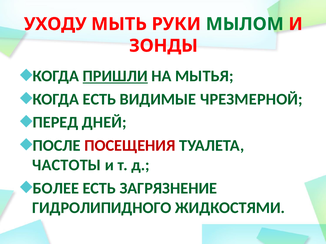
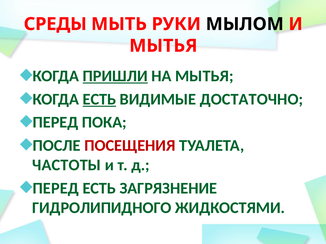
УХОДУ: УХОДУ -> СРЕДЫ
МЫЛОМ colour: green -> black
ЗОНДЫ at (163, 46): ЗОНДЫ -> МЫТЬЯ
ЕСТЬ at (99, 99) underline: none -> present
ЧРЕЗМЕРНОЙ: ЧРЕЗМЕРНОЙ -> ДОСТАТОЧНО
ДНЕЙ: ДНЕЙ -> ПОКА
БОЛЕЕ at (56, 189): БОЛЕЕ -> ПЕРЕД
